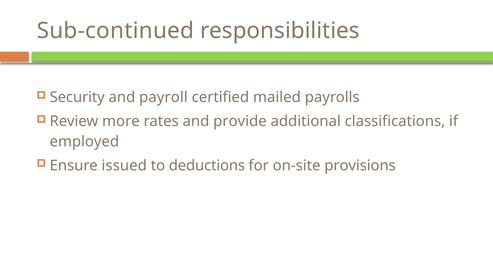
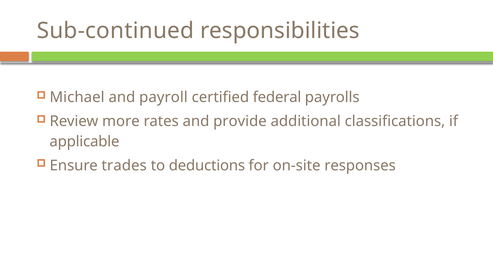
Security: Security -> Michael
mailed: mailed -> federal
employed: employed -> applicable
issued: issued -> trades
provisions: provisions -> responses
